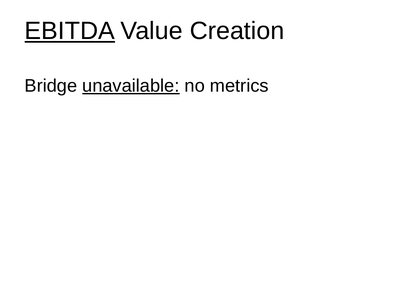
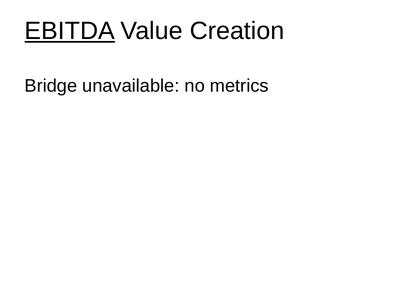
unavailable underline: present -> none
